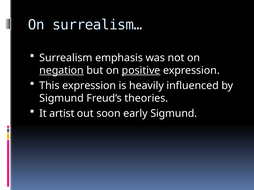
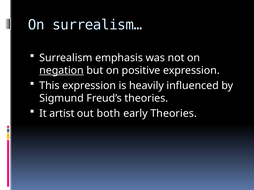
positive underline: present -> none
soon: soon -> both
early Sigmund: Sigmund -> Theories
